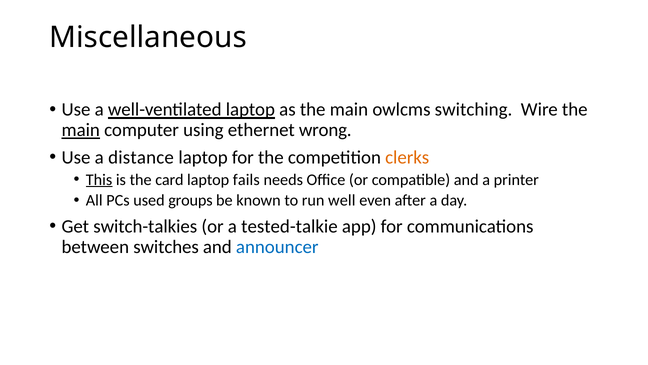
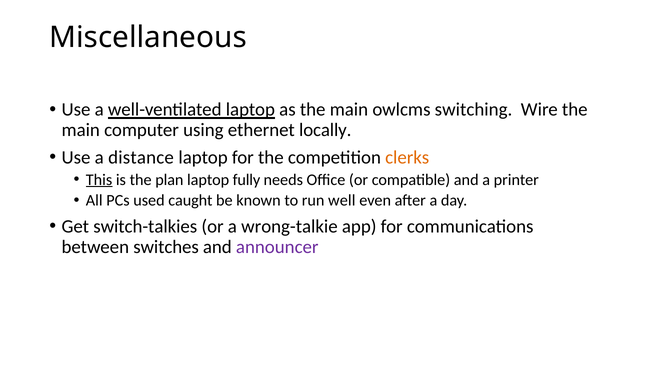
main at (81, 130) underline: present -> none
wrong: wrong -> locally
card: card -> plan
fails: fails -> fully
groups: groups -> caught
tested-talkie: tested-talkie -> wrong-talkie
announcer colour: blue -> purple
